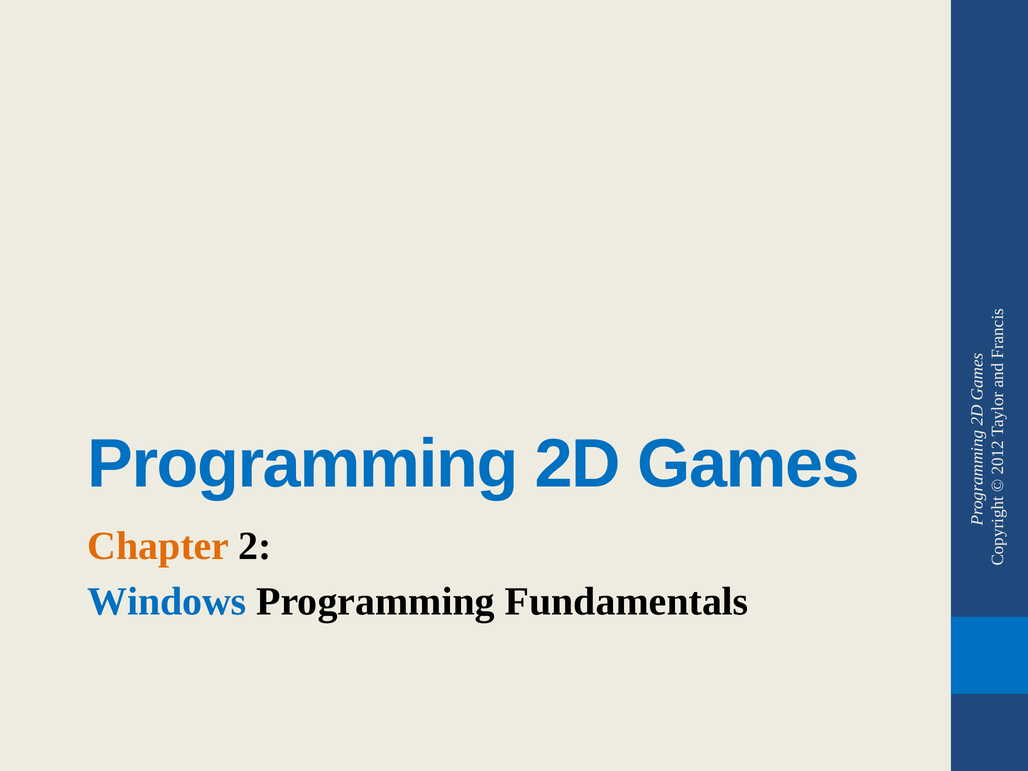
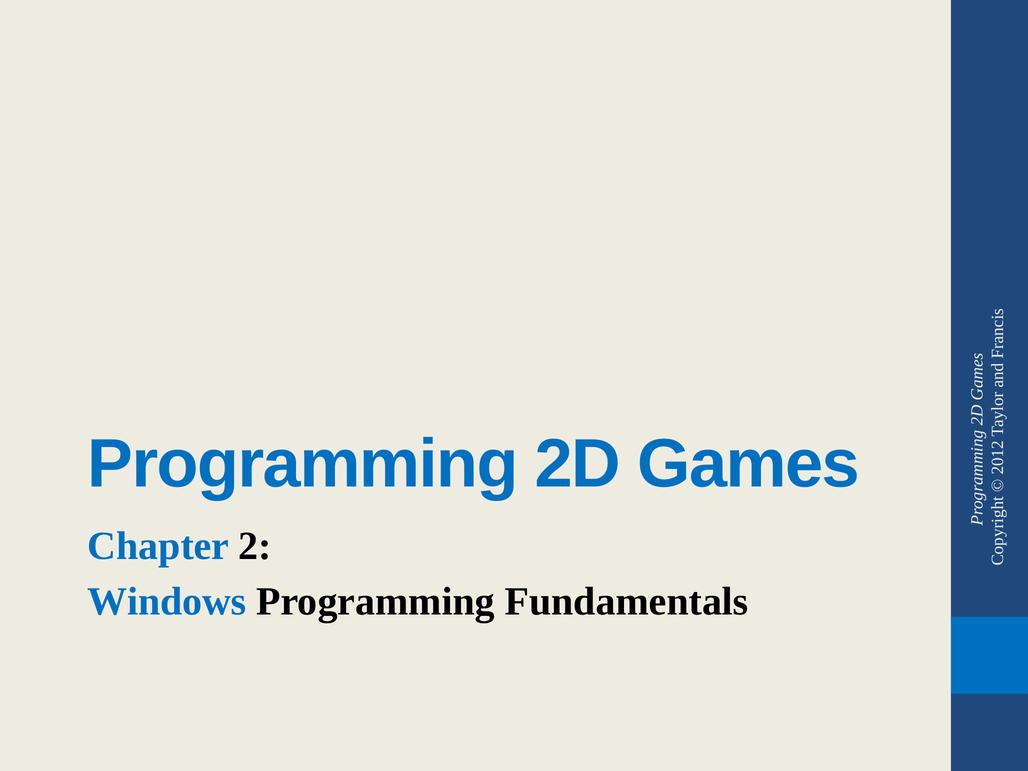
Chapter colour: orange -> blue
